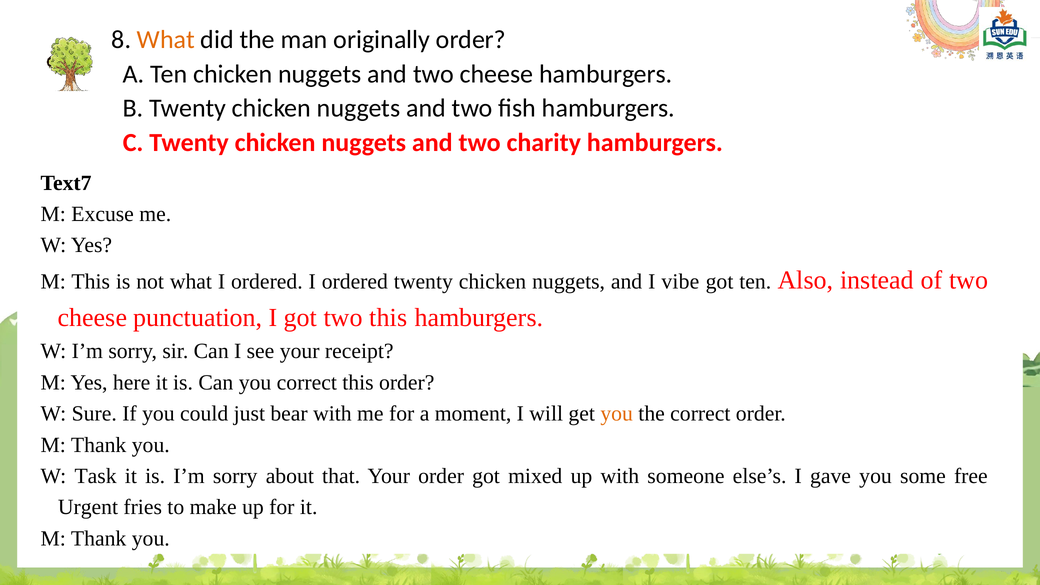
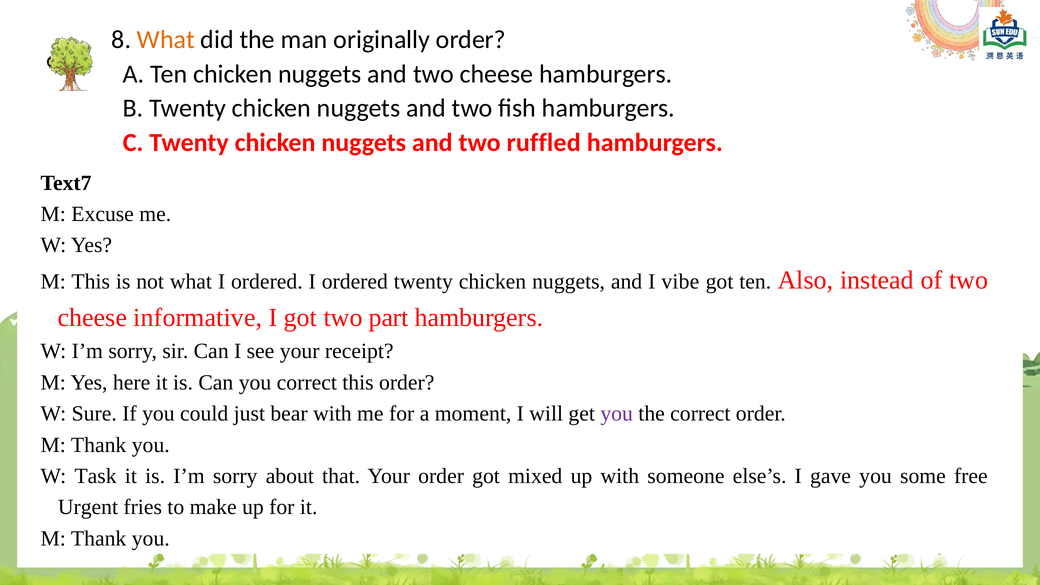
charity: charity -> ruffled
punctuation: punctuation -> informative
two this: this -> part
you at (617, 414) colour: orange -> purple
